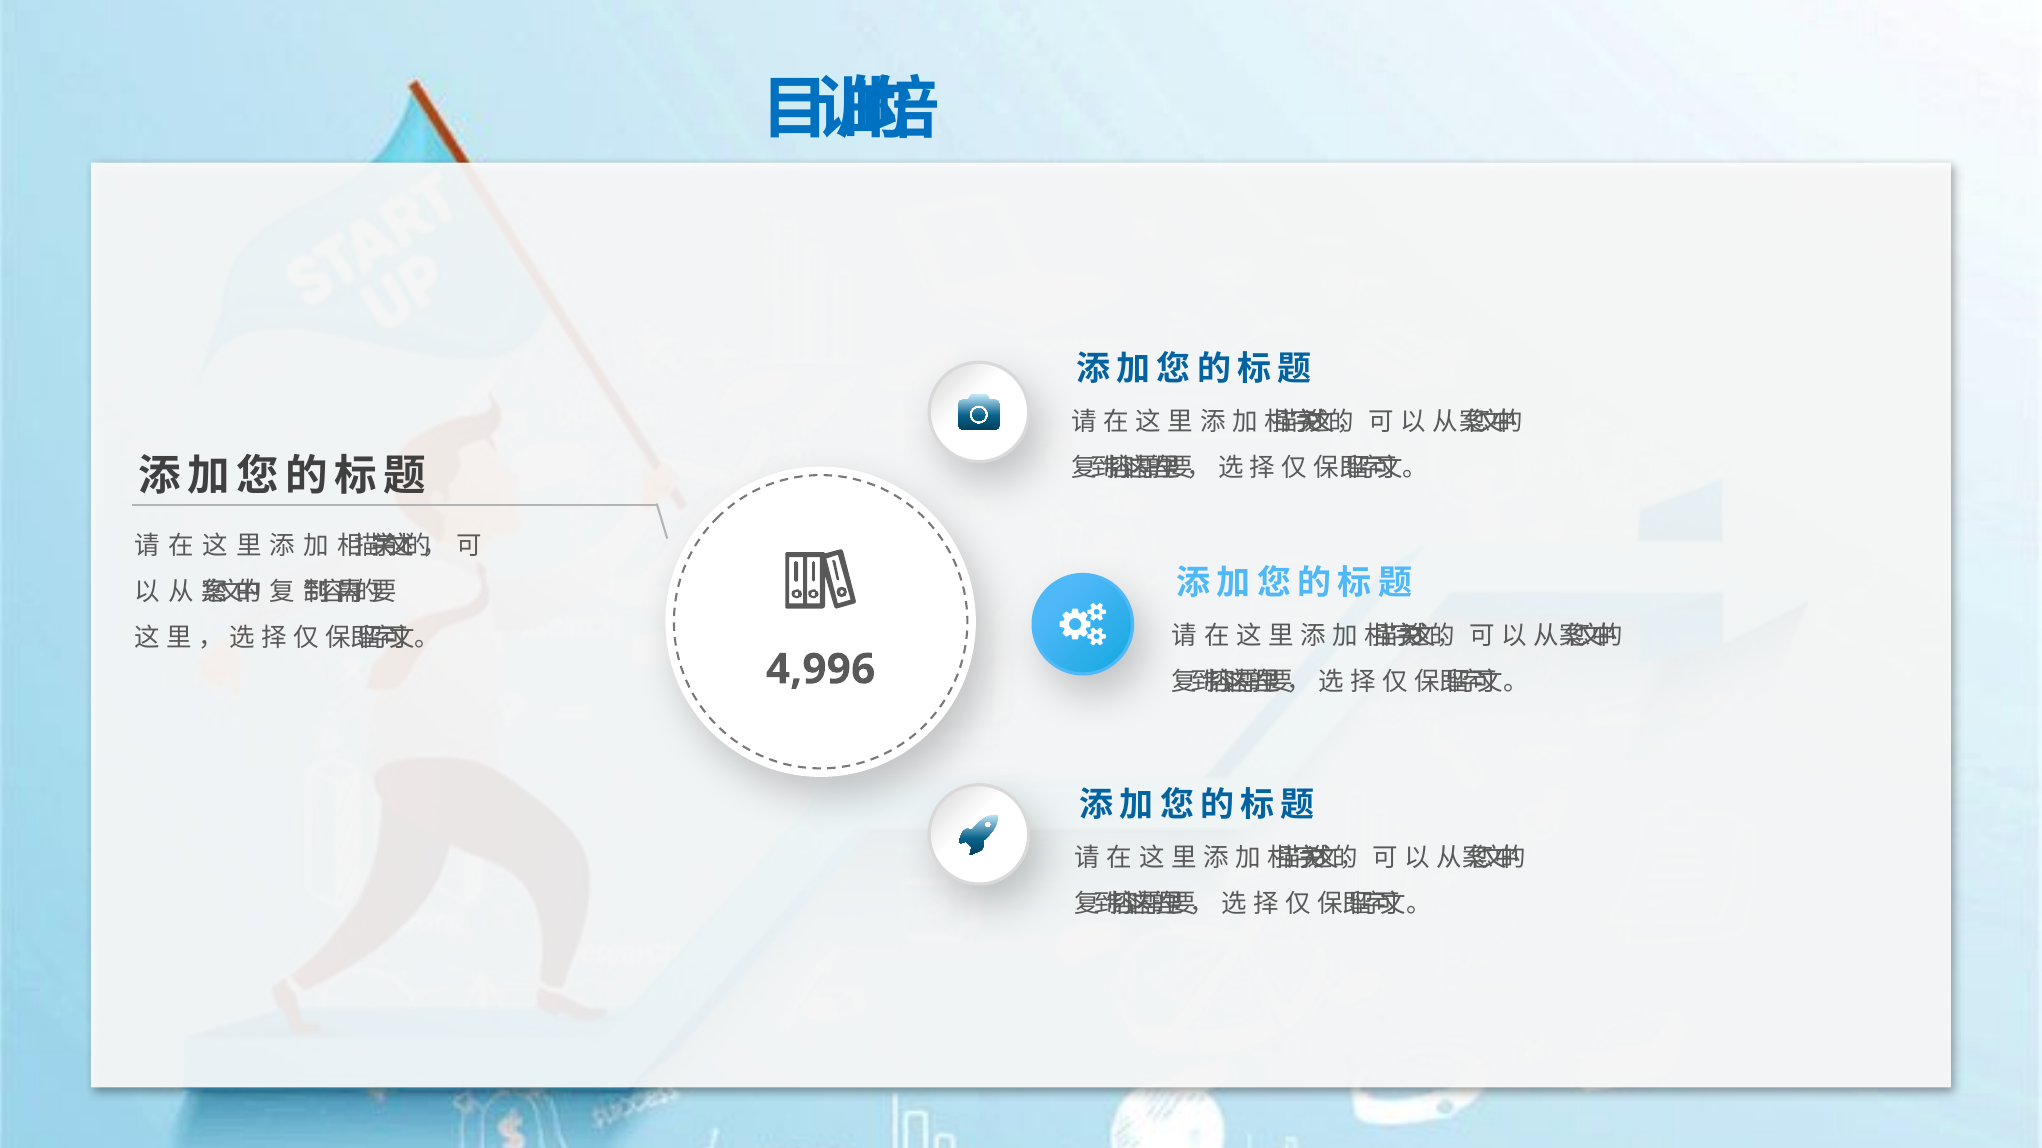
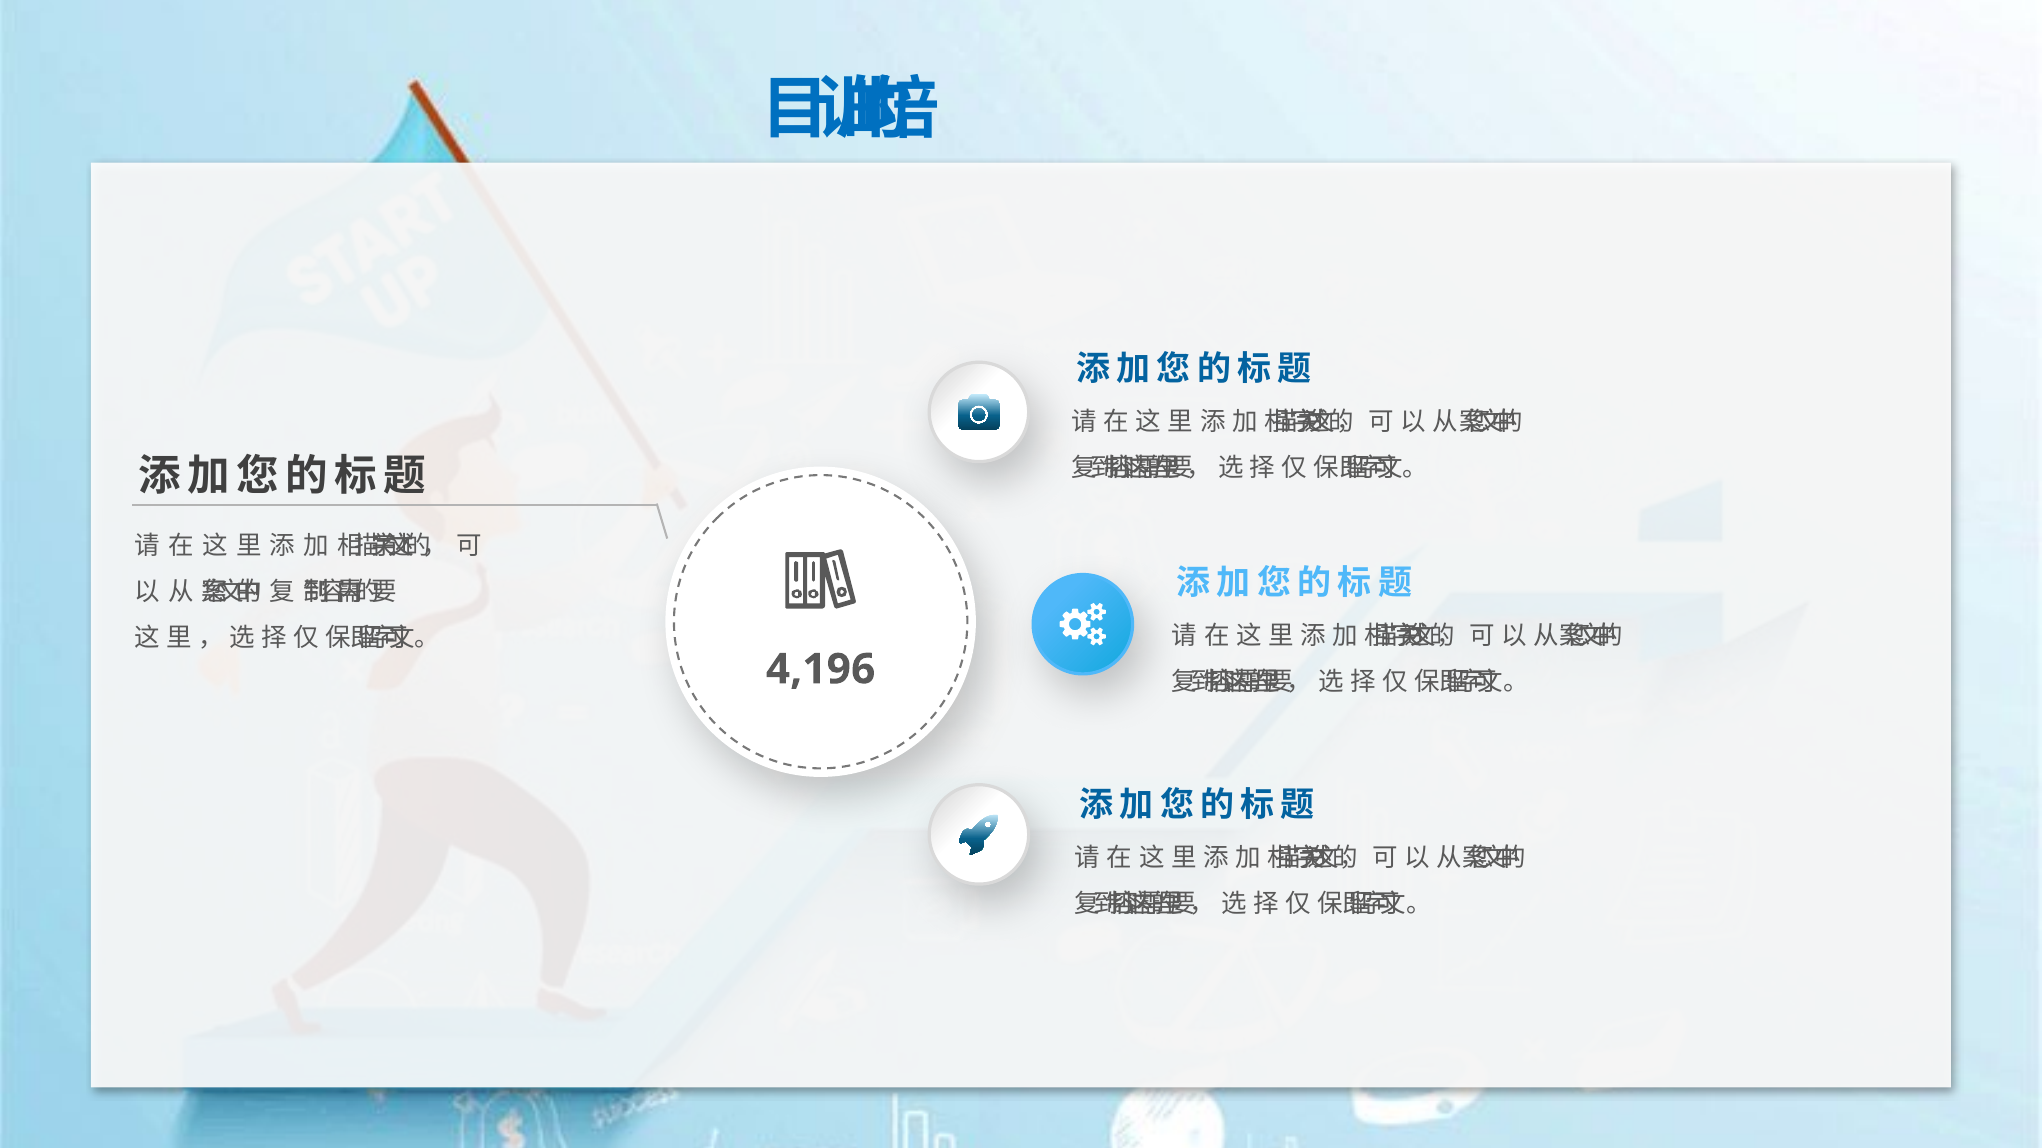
4,996: 4,996 -> 4,196
